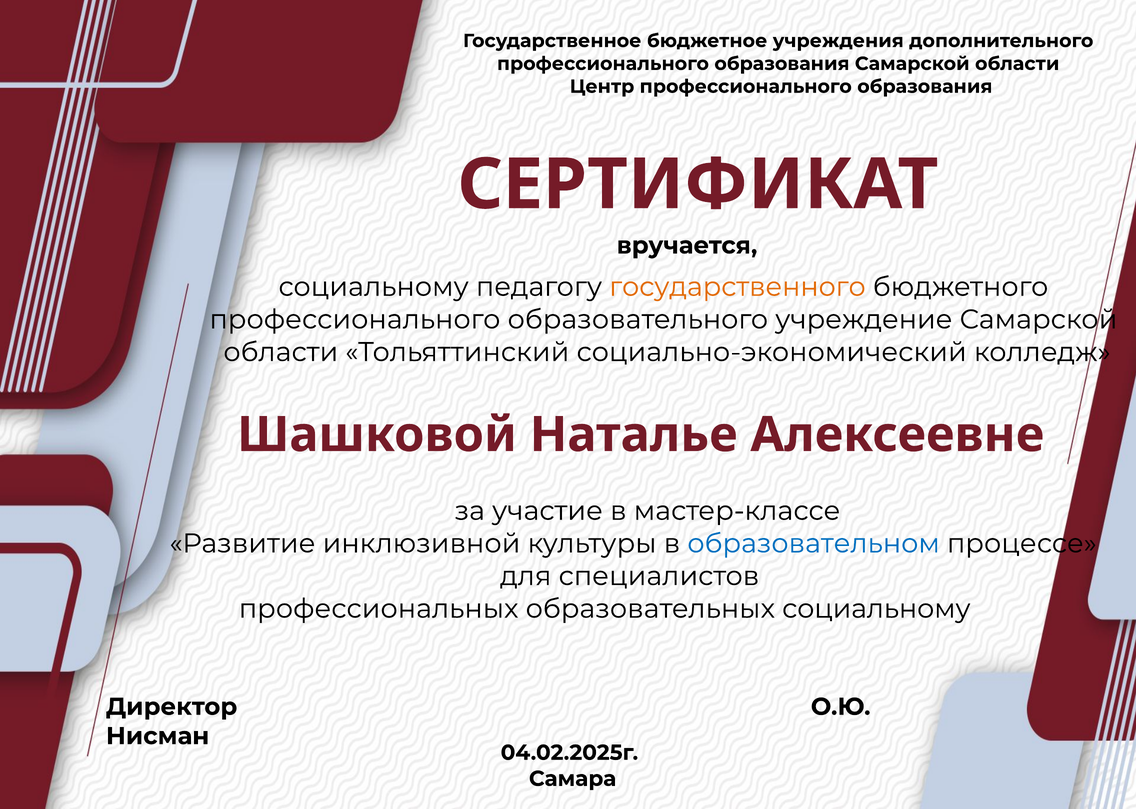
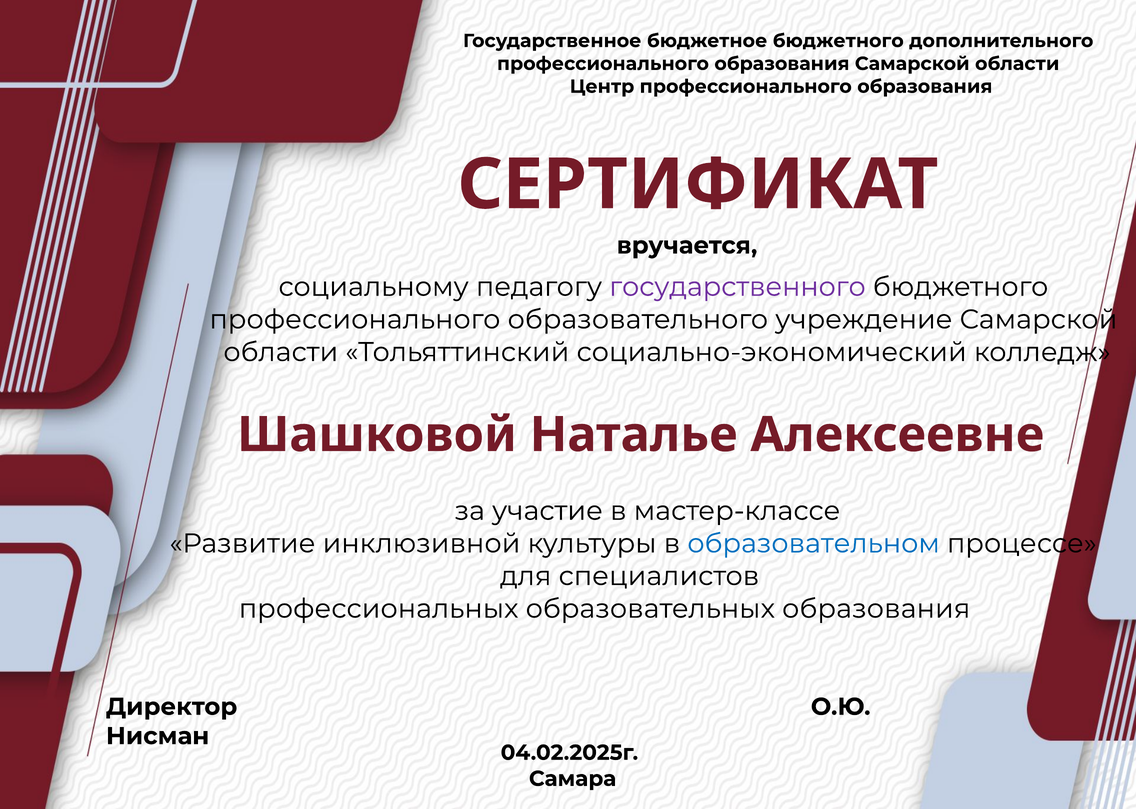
бюджетное учреждения: учреждения -> бюджетного
государственного colour: orange -> purple
образовательных социальному: социальному -> образования
